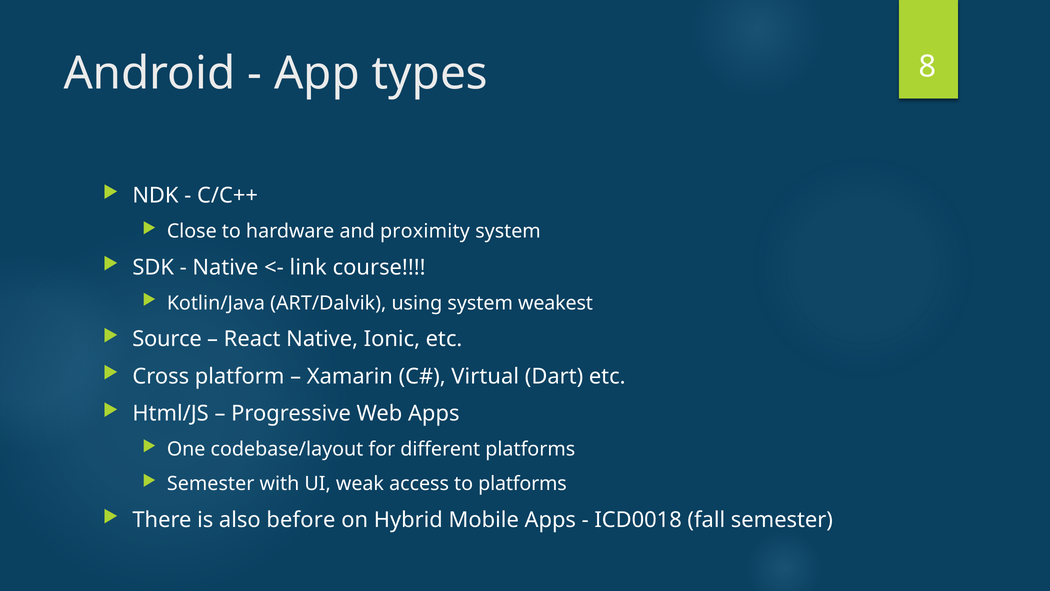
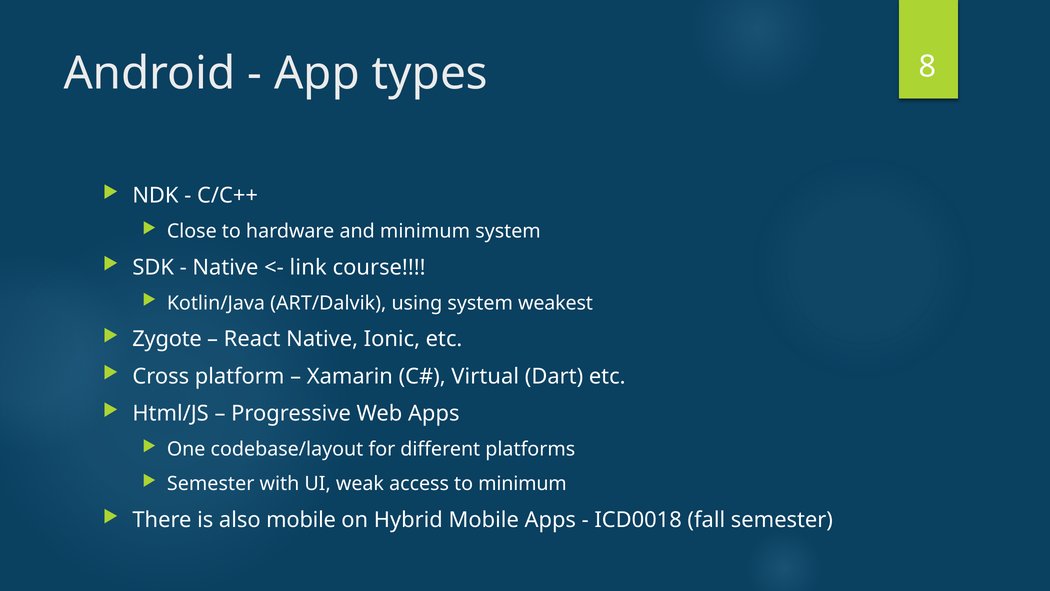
and proximity: proximity -> minimum
Source: Source -> Zygote
to platforms: platforms -> minimum
also before: before -> mobile
